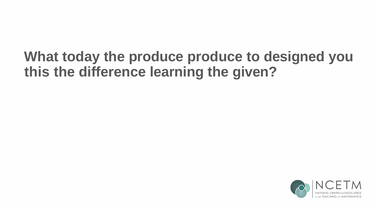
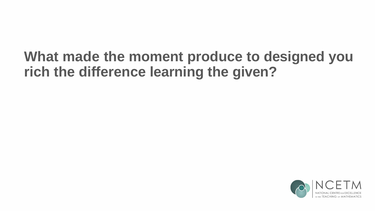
today: today -> made
the produce: produce -> moment
this: this -> rich
